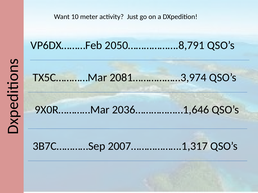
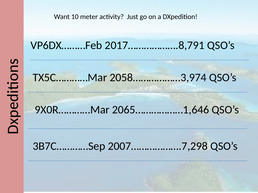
2050……………….8,791: 2050……………….8,791 -> 2017……………….8,791
2081………………3,974: 2081………………3,974 -> 2058………………3,974
2036………………1,646: 2036………………1,646 -> 2065………………1,646
2007……………….1,317: 2007……………….1,317 -> 2007……………….7,298
